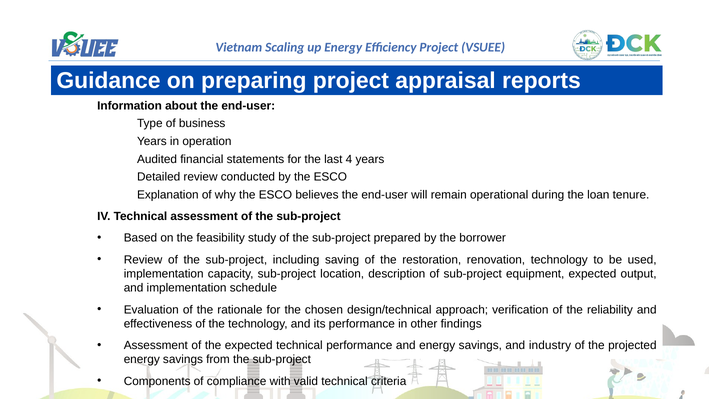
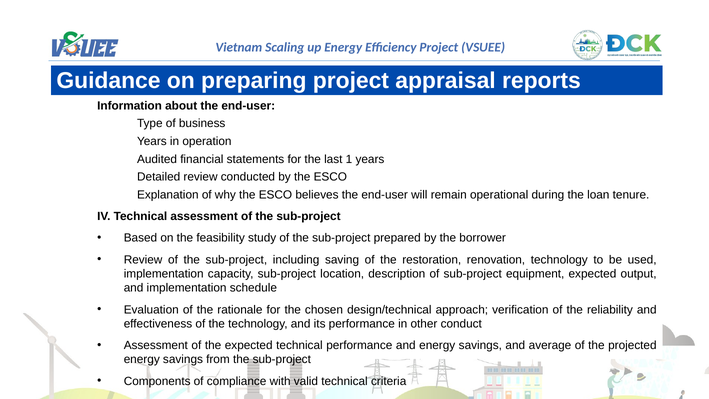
4: 4 -> 1
findings: findings -> conduct
industry: industry -> average
